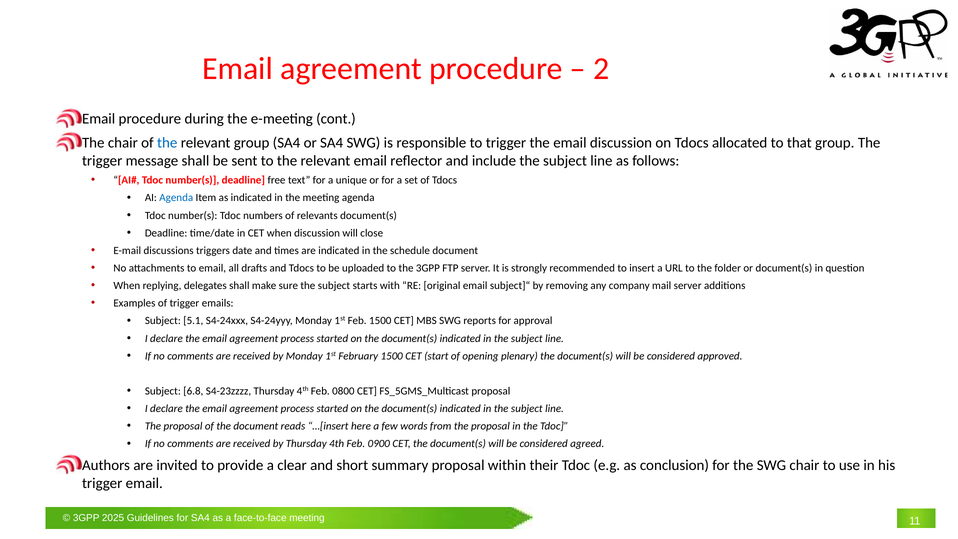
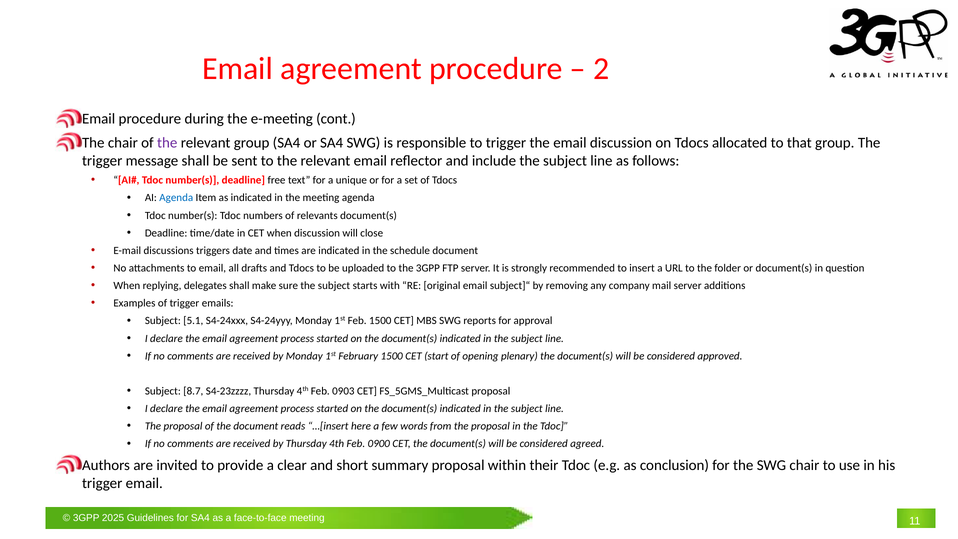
the at (167, 143) colour: blue -> purple
6.8: 6.8 -> 8.7
0800: 0800 -> 0903
